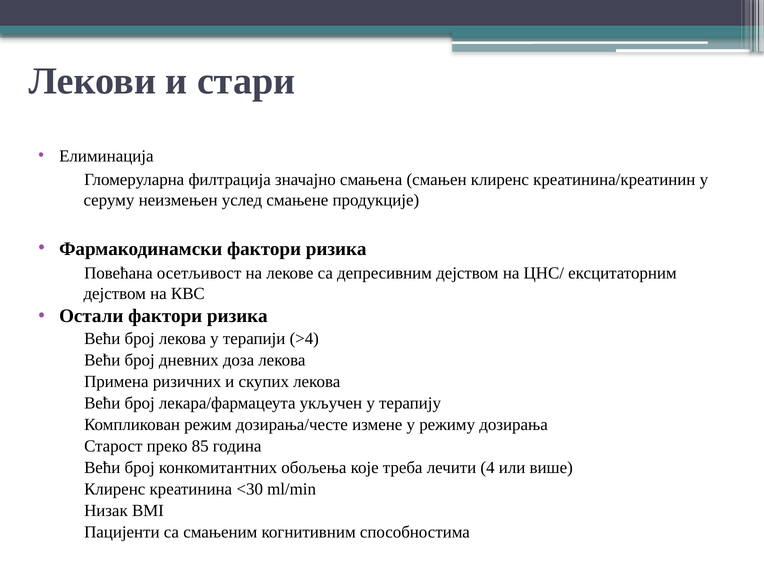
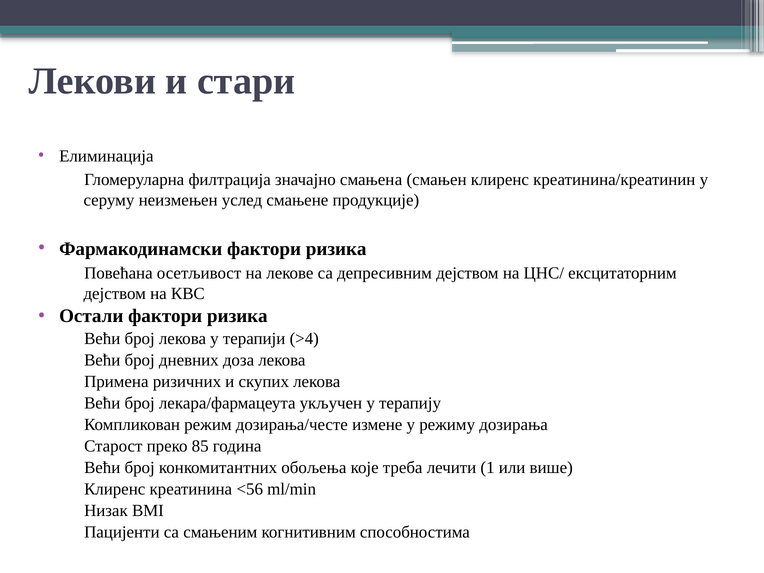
4: 4 -> 1
<30: <30 -> <56
